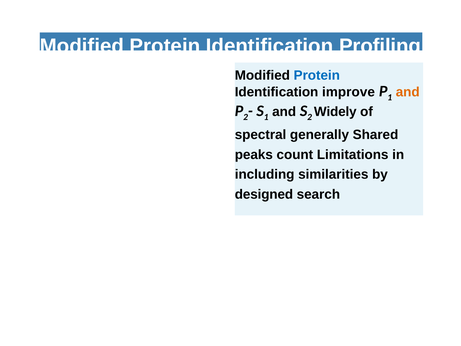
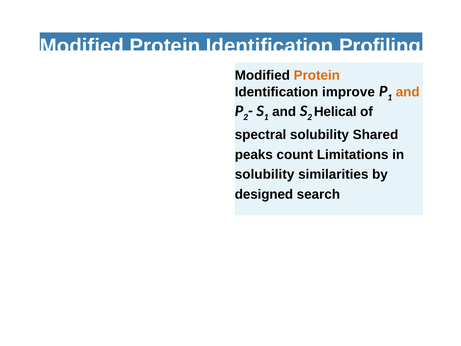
Protein at (317, 75) colour: blue -> orange
Widely: Widely -> Helical
spectral generally: generally -> solubility
including at (265, 174): including -> solubility
